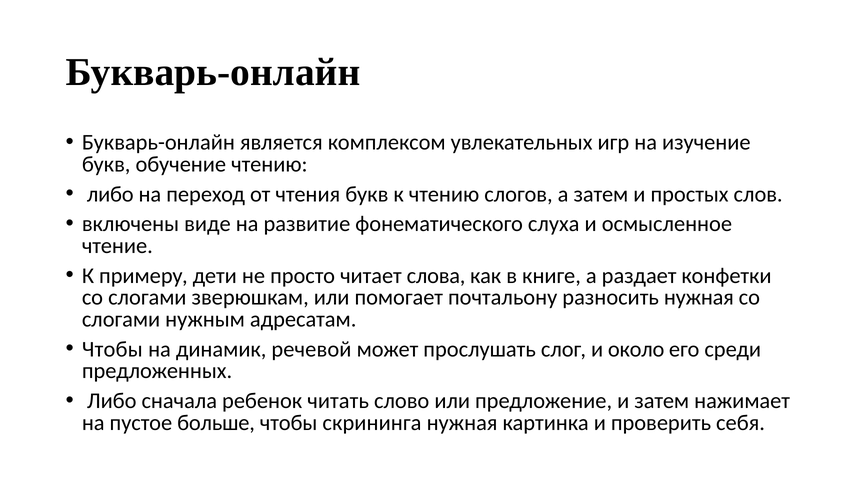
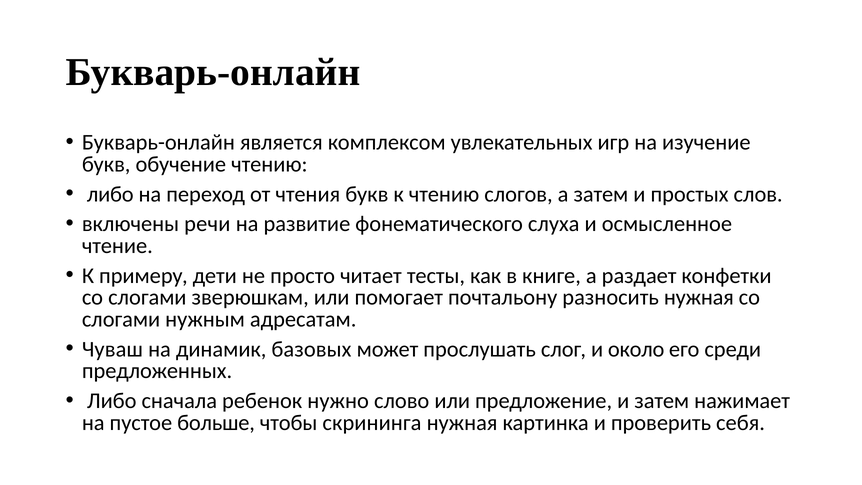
виде: виде -> речи
слова: слова -> тесты
Чтобы at (112, 349): Чтобы -> Чуваш
речевой: речевой -> базовых
читать: читать -> нужно
